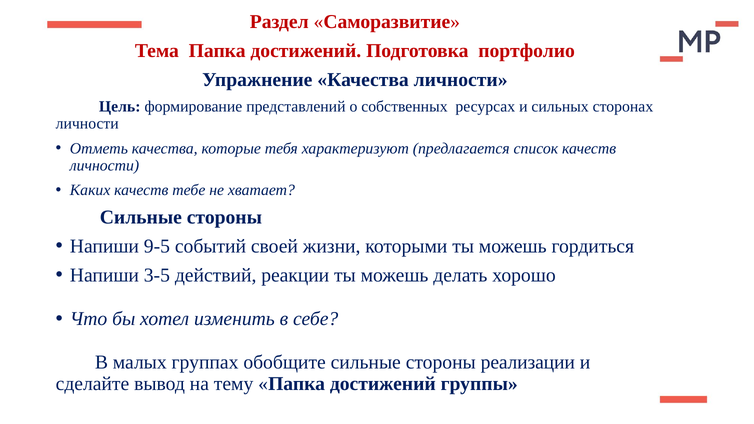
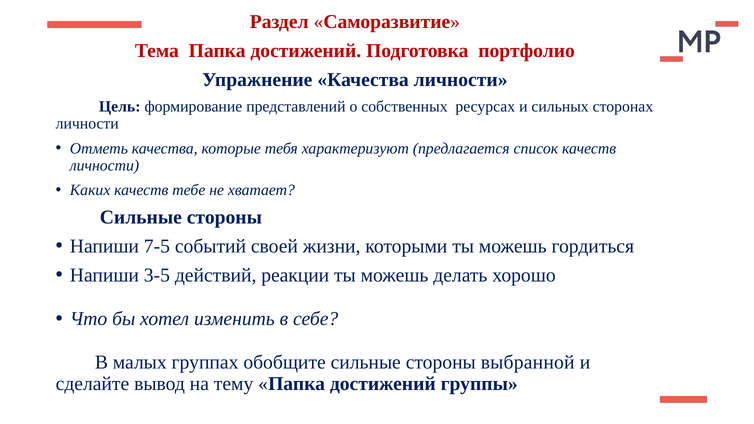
9-5: 9-5 -> 7-5
реализации: реализации -> выбранной
